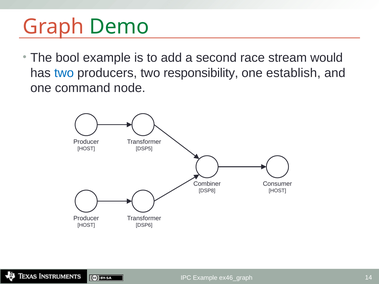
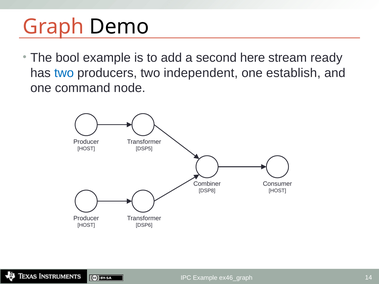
Demo colour: green -> black
race: race -> here
would: would -> ready
responsibility: responsibility -> independent
